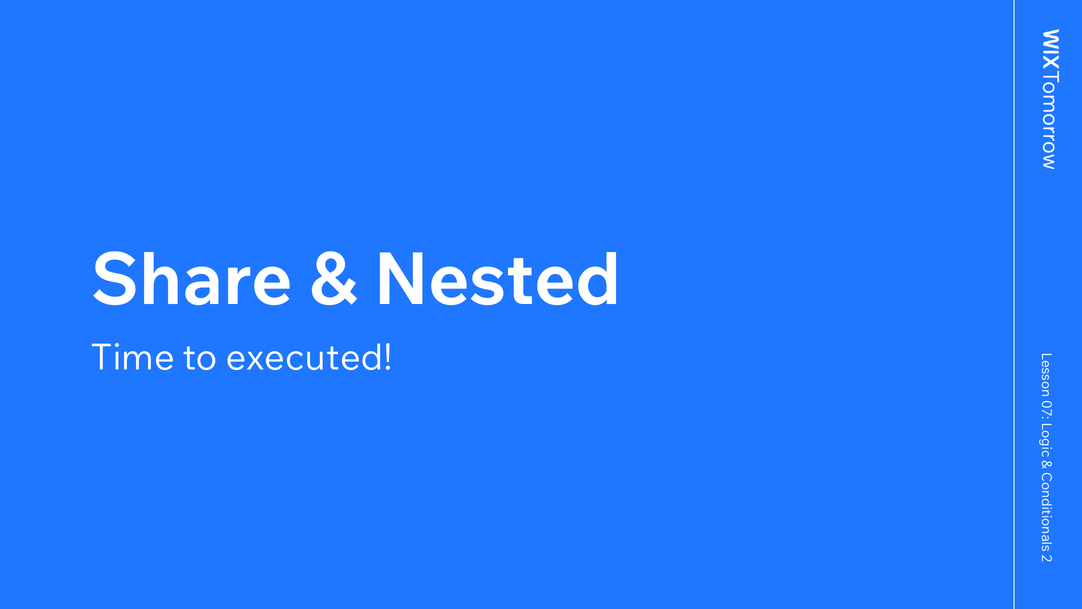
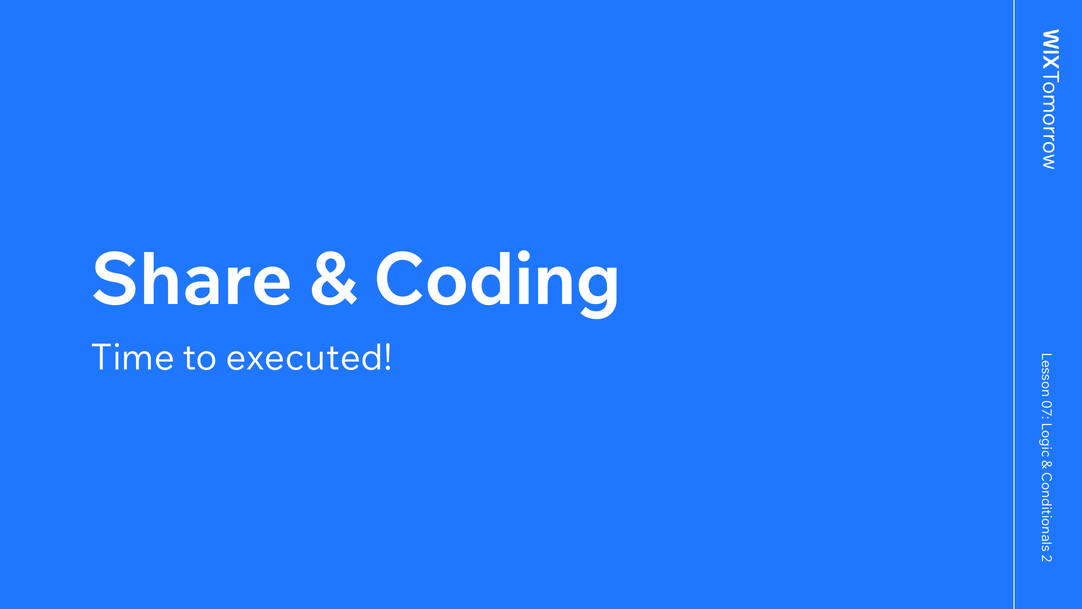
Nested: Nested -> Coding
